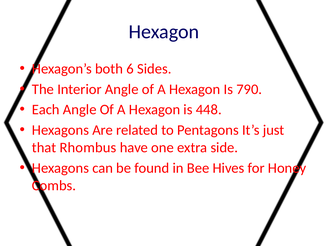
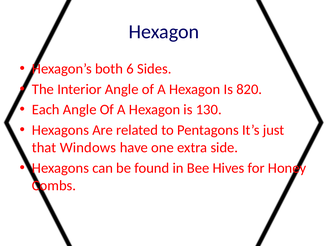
790: 790 -> 820
448: 448 -> 130
Rhombus: Rhombus -> Windows
